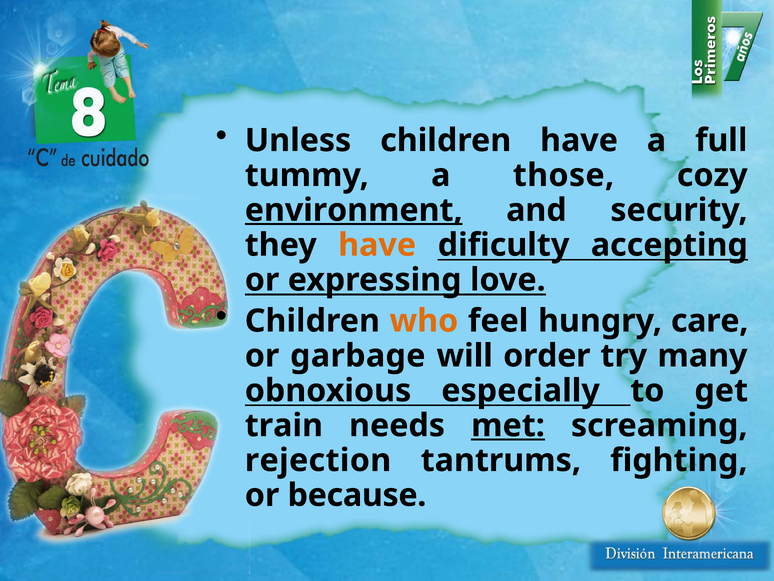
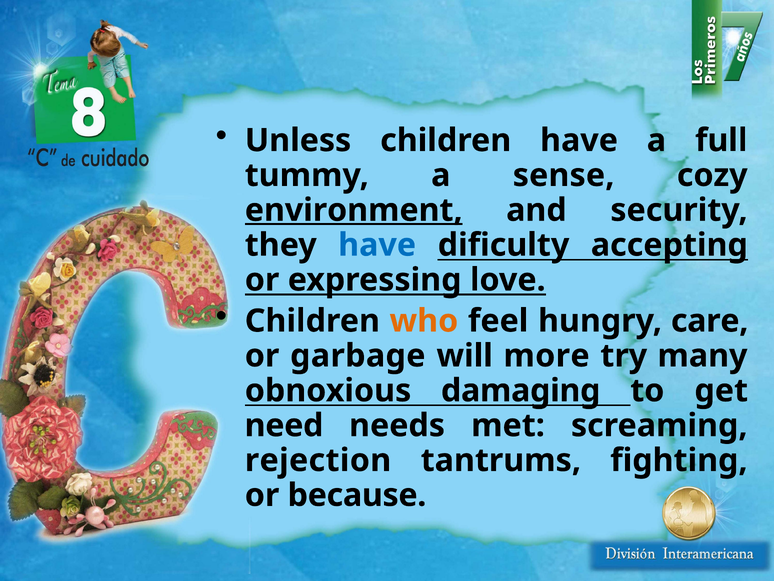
those: those -> sense
have at (377, 245) colour: orange -> blue
order: order -> more
especially: especially -> damaging
train: train -> need
met underline: present -> none
